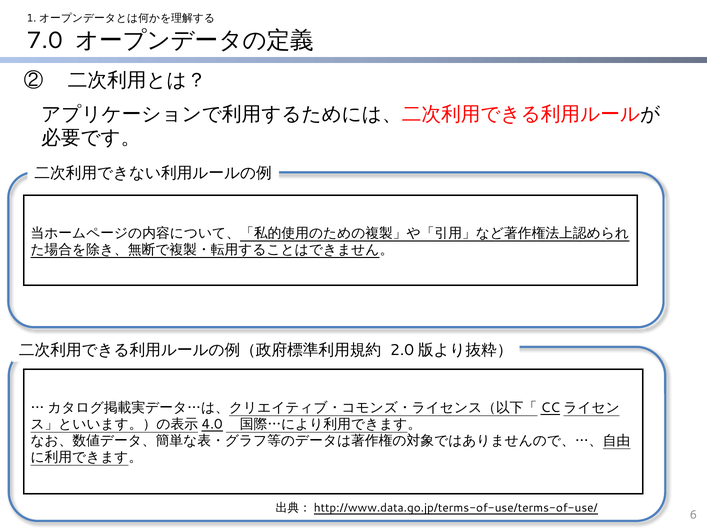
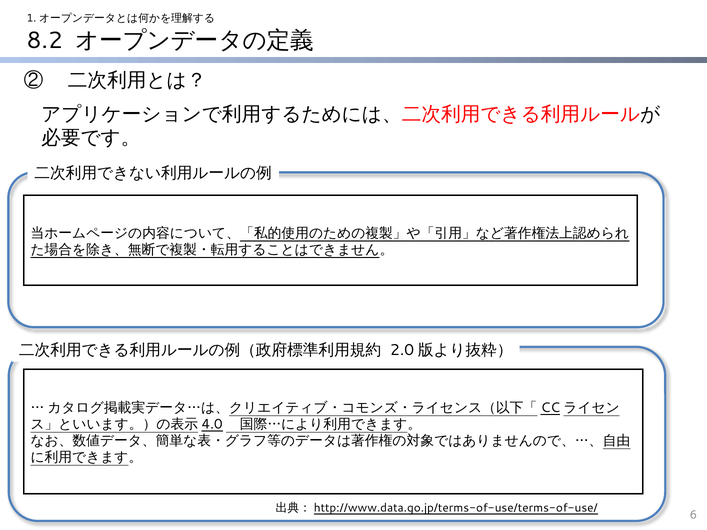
7.0: 7.0 -> 8.2
